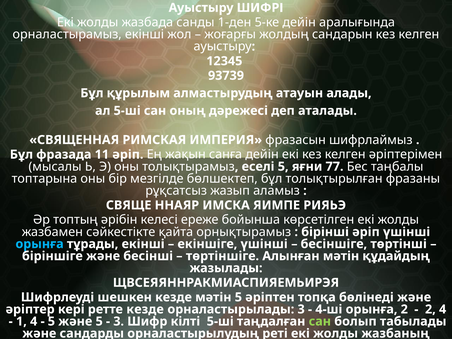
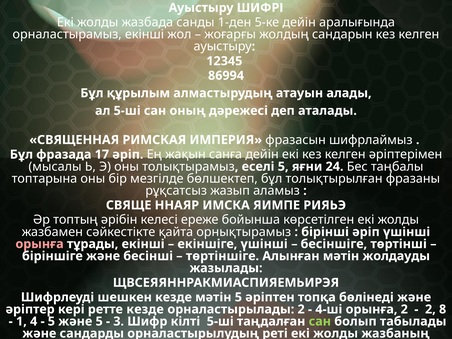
93739: 93739 -> 86994
11: 11 -> 17
77: 77 -> 24
орынға at (40, 244) colour: light blue -> pink
құдайдың: құдайдың -> жолдауды
орналастырылады 3: 3 -> 2
2 4: 4 -> 8
